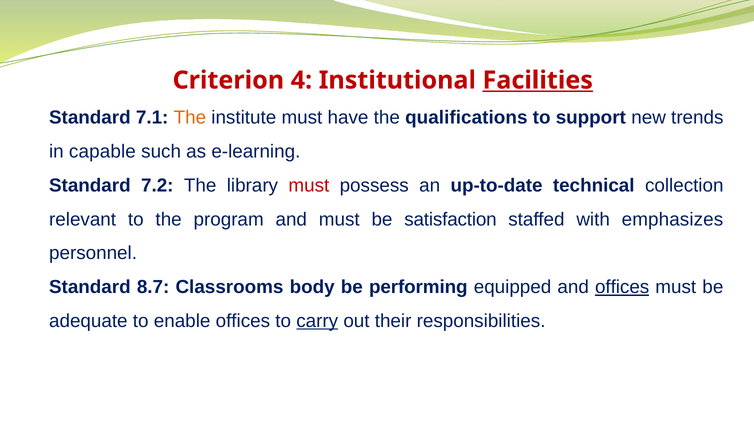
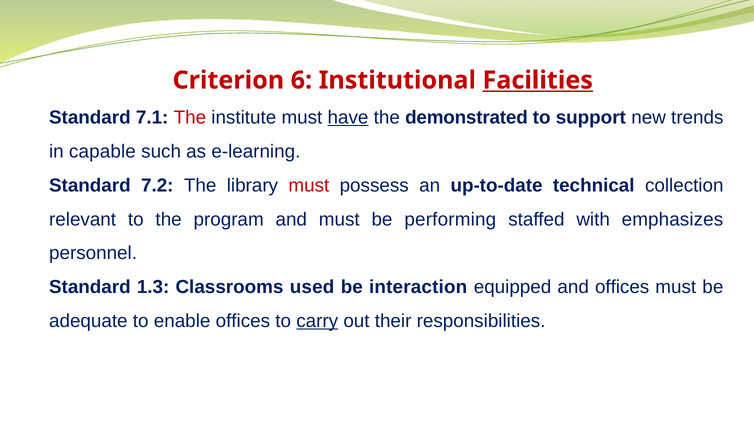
4: 4 -> 6
The at (190, 118) colour: orange -> red
have underline: none -> present
qualifications: qualifications -> demonstrated
satisfaction: satisfaction -> performing
8.7: 8.7 -> 1.3
body: body -> used
performing: performing -> interaction
offices at (622, 287) underline: present -> none
